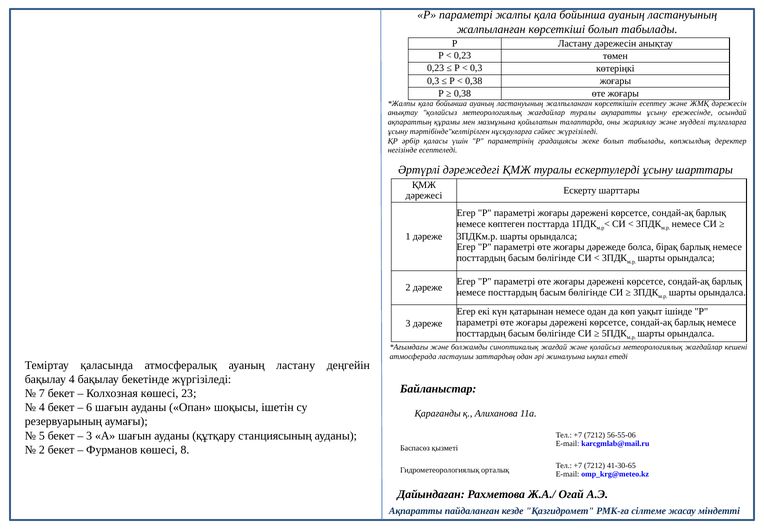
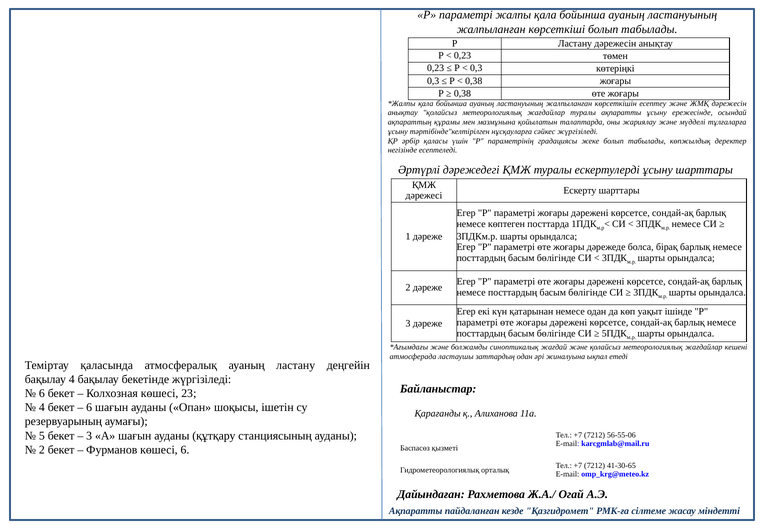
7 at (42, 393): 7 -> 6
көшесі 8: 8 -> 6
